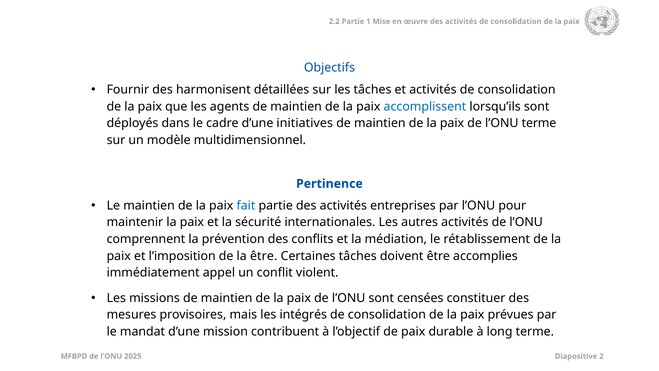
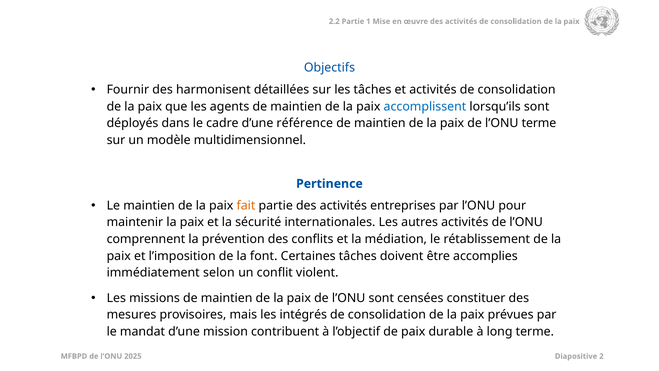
initiatives: initiatives -> référence
fait colour: blue -> orange
la être: être -> font
appel: appel -> selon
